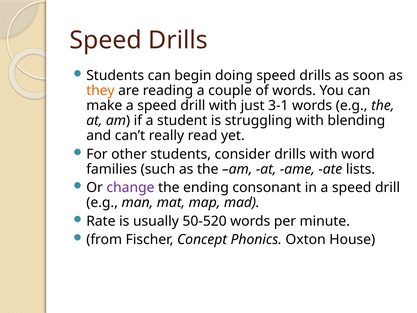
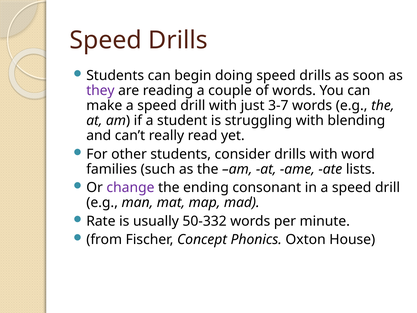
they colour: orange -> purple
3-1: 3-1 -> 3-7
50-520: 50-520 -> 50-332
